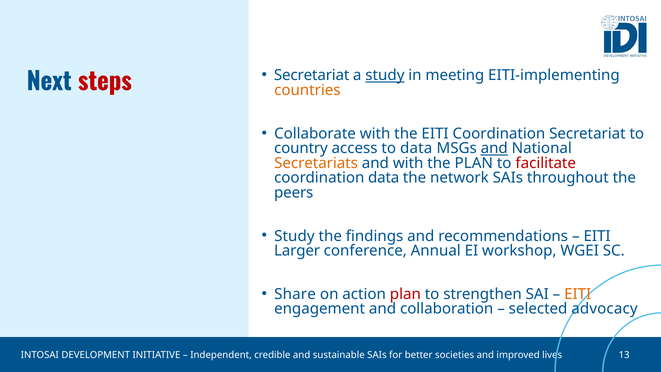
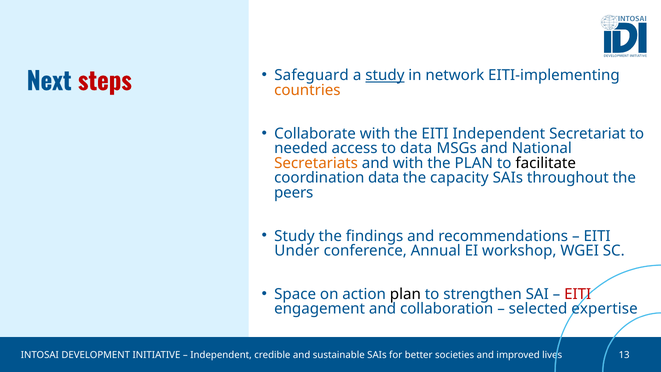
Secretariat at (312, 75): Secretariat -> Safeguard
meeting: meeting -> network
EITI Coordination: Coordination -> Independent
country: country -> needed
and at (494, 148) underline: present -> none
facilitate colour: red -> black
network: network -> capacity
Larger: Larger -> Under
Share: Share -> Space
plan at (405, 294) colour: red -> black
EITI at (578, 294) colour: orange -> red
advocacy: advocacy -> expertise
